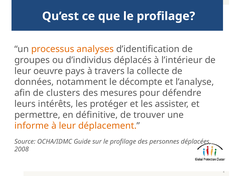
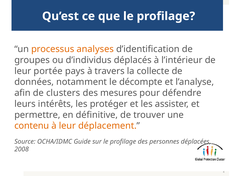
oeuvre: oeuvre -> portée
informe: informe -> contenu
